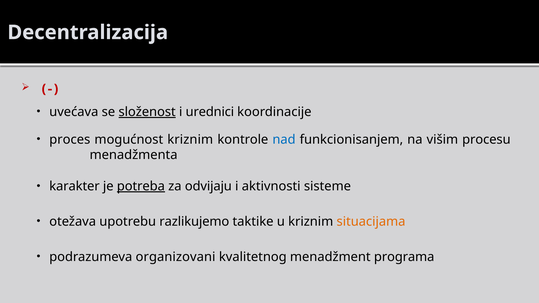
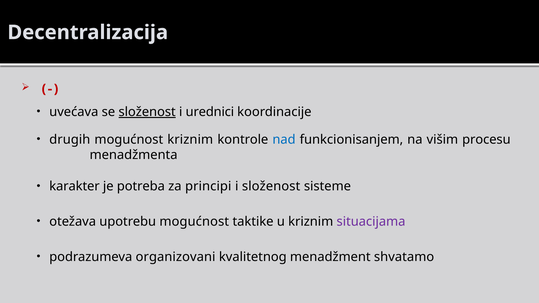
proces: proces -> drugih
potreba underline: present -> none
odvijaju: odvijaju -> principi
i aktivnosti: aktivnosti -> složenost
upotrebu razlikujemo: razlikujemo -> mogućnost
situacijama colour: orange -> purple
programa: programa -> shvatamo
